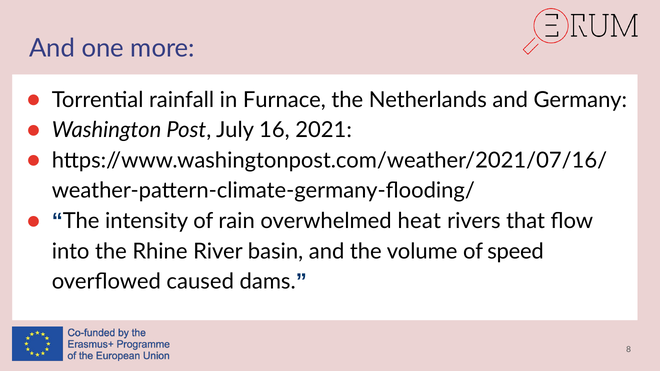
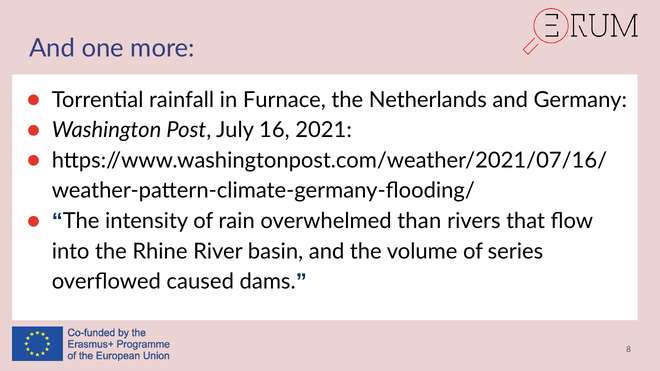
heat: heat -> than
speed: speed -> series
